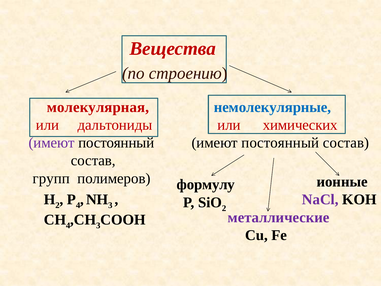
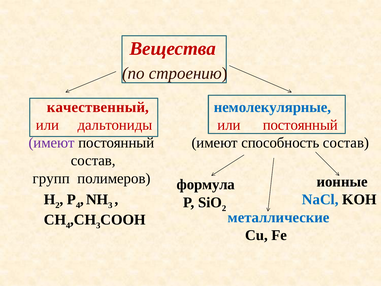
молекулярная: молекулярная -> качественный
или химических: химических -> постоянный
постоянный at (280, 143): постоянный -> способность
формулу: формулу -> формула
NaCl colour: purple -> blue
металлические colour: purple -> blue
